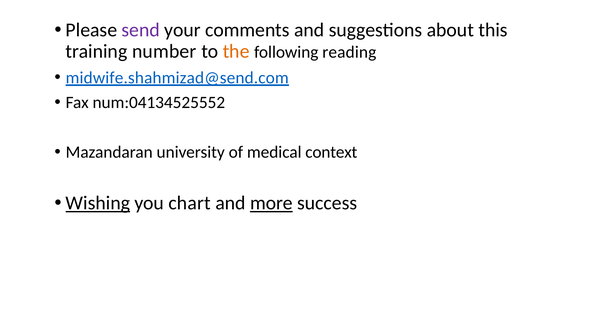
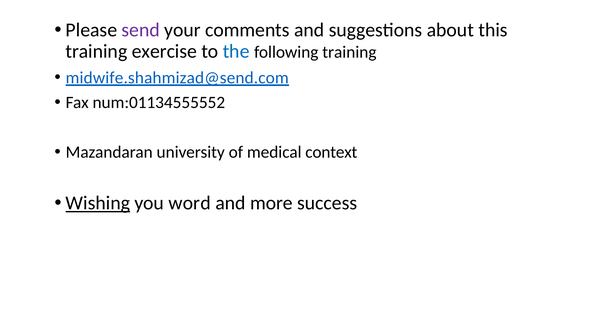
number: number -> exercise
the colour: orange -> blue
following reading: reading -> training
num:04134525552: num:04134525552 -> num:01134555552
chart: chart -> word
more underline: present -> none
